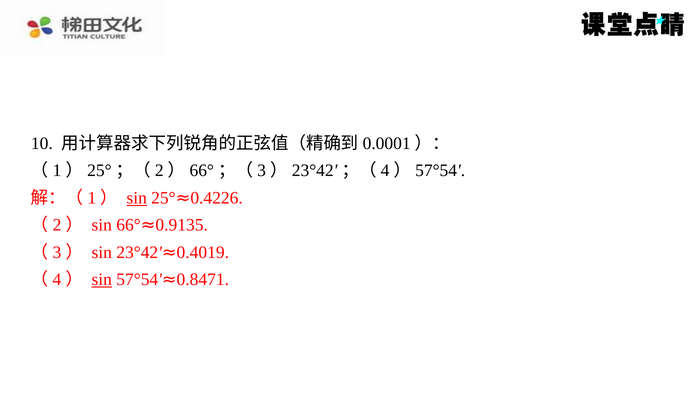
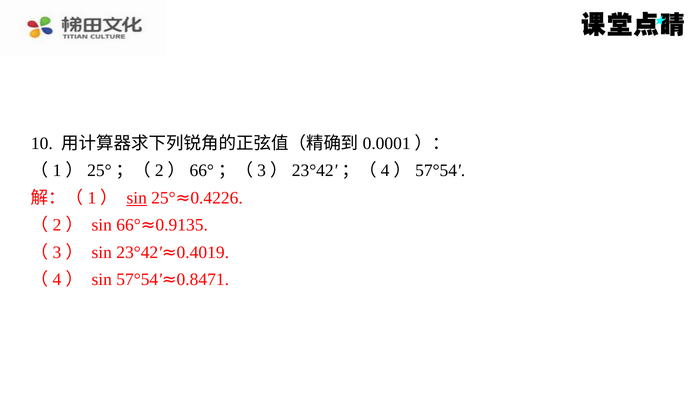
sin at (102, 280) underline: present -> none
